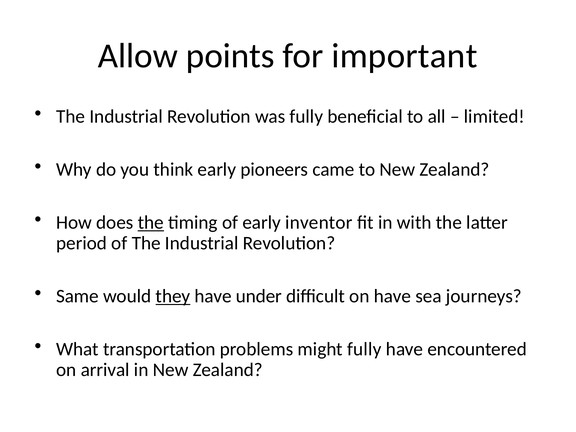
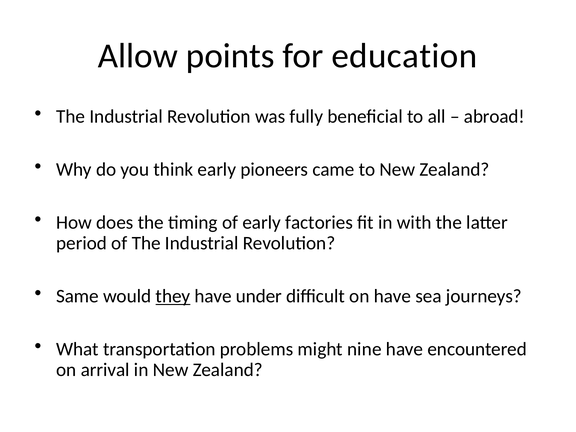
important: important -> education
limited: limited -> abroad
the at (151, 222) underline: present -> none
inventor: inventor -> factories
might fully: fully -> nine
